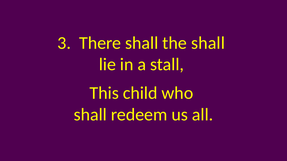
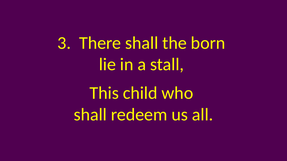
the shall: shall -> born
